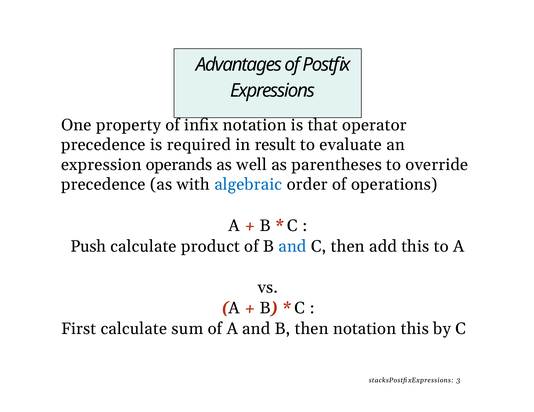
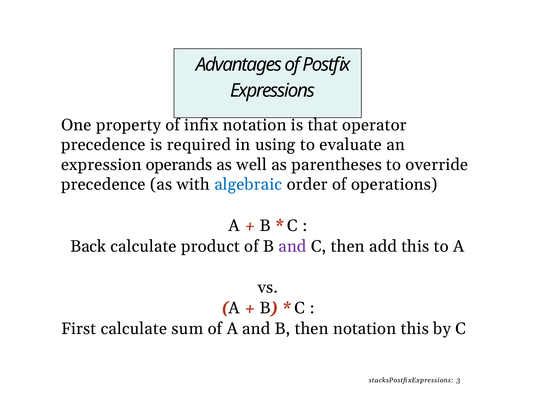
result: result -> using
Push: Push -> Back
and at (292, 247) colour: blue -> purple
